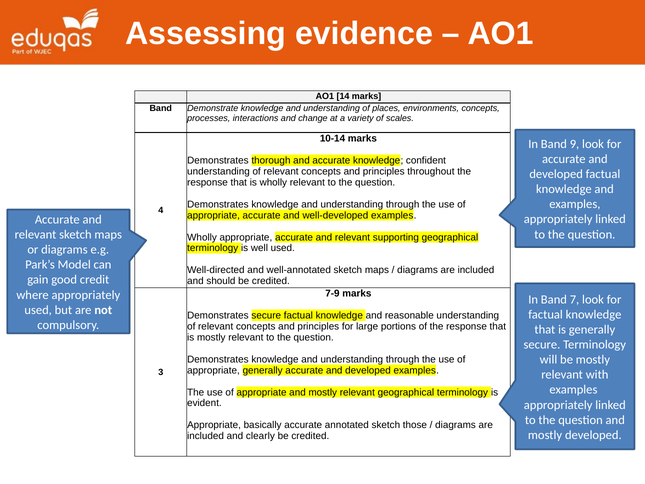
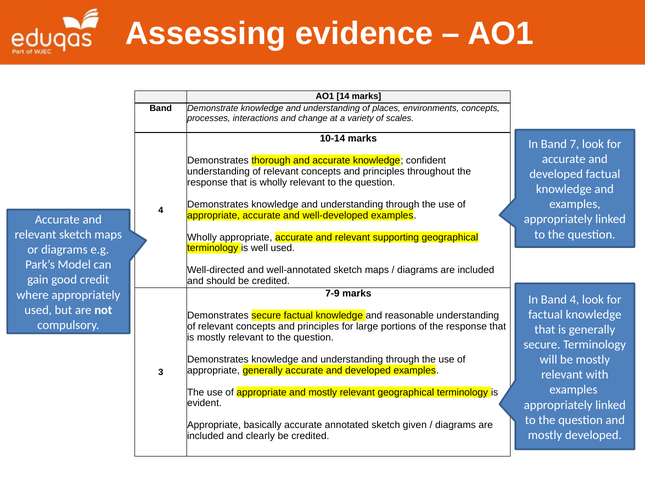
9: 9 -> 7
Band 7: 7 -> 4
those: those -> given
